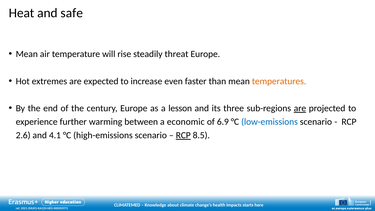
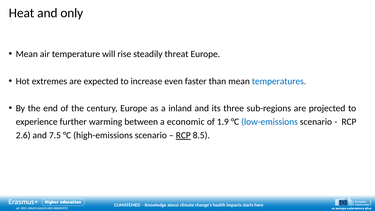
safe: safe -> only
temperatures colour: orange -> blue
lesson: lesson -> inland
are at (300, 108) underline: present -> none
6.9: 6.9 -> 1.9
4.1: 4.1 -> 7.5
